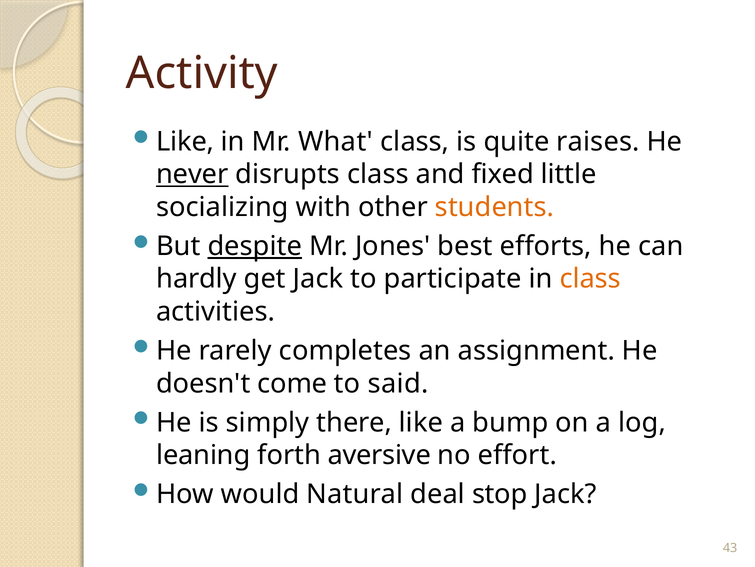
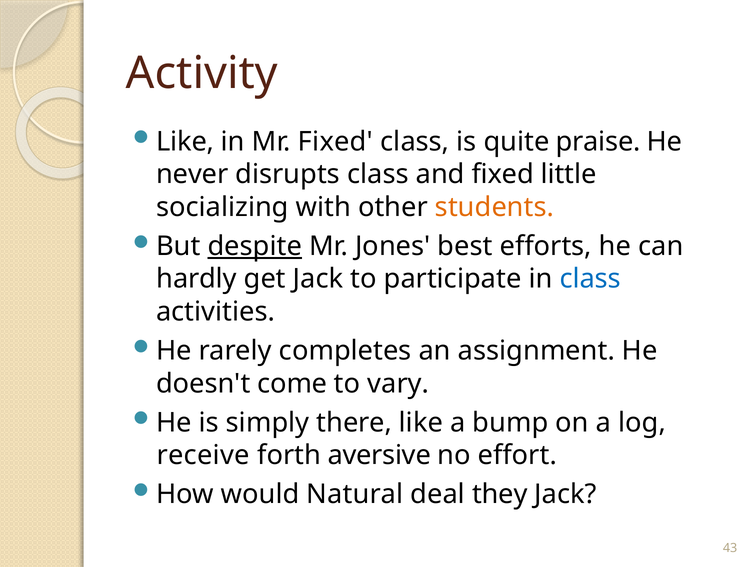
Mr What: What -> Fixed
raises: raises -> praise
never underline: present -> none
class at (590, 279) colour: orange -> blue
said: said -> vary
leaning: leaning -> receive
stop: stop -> they
